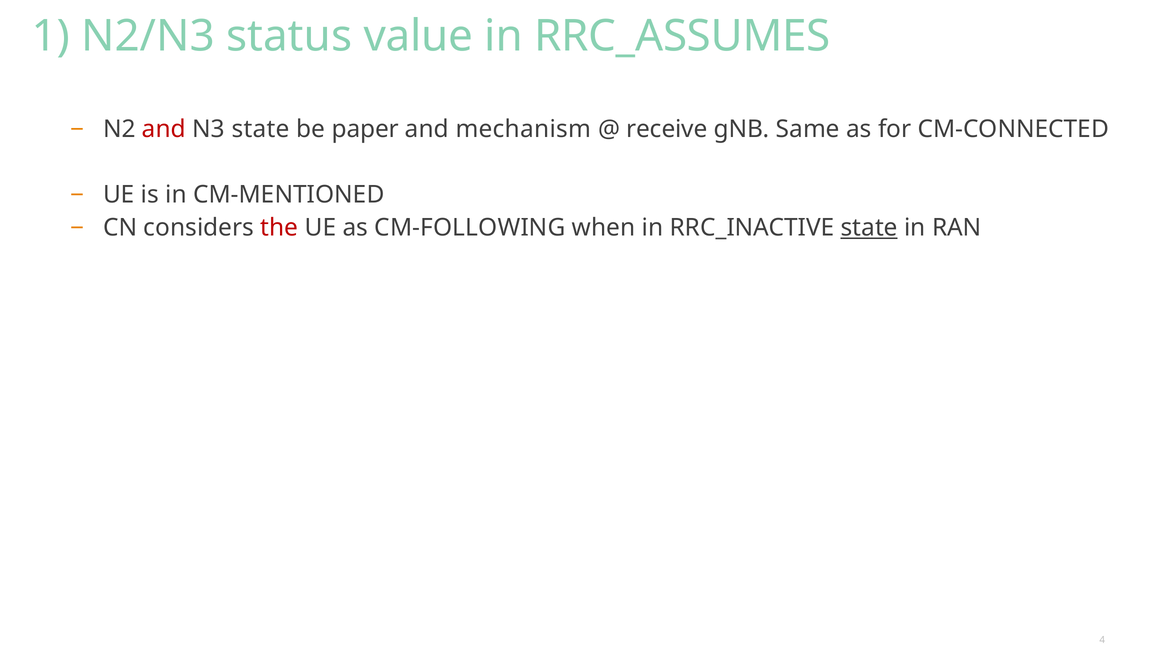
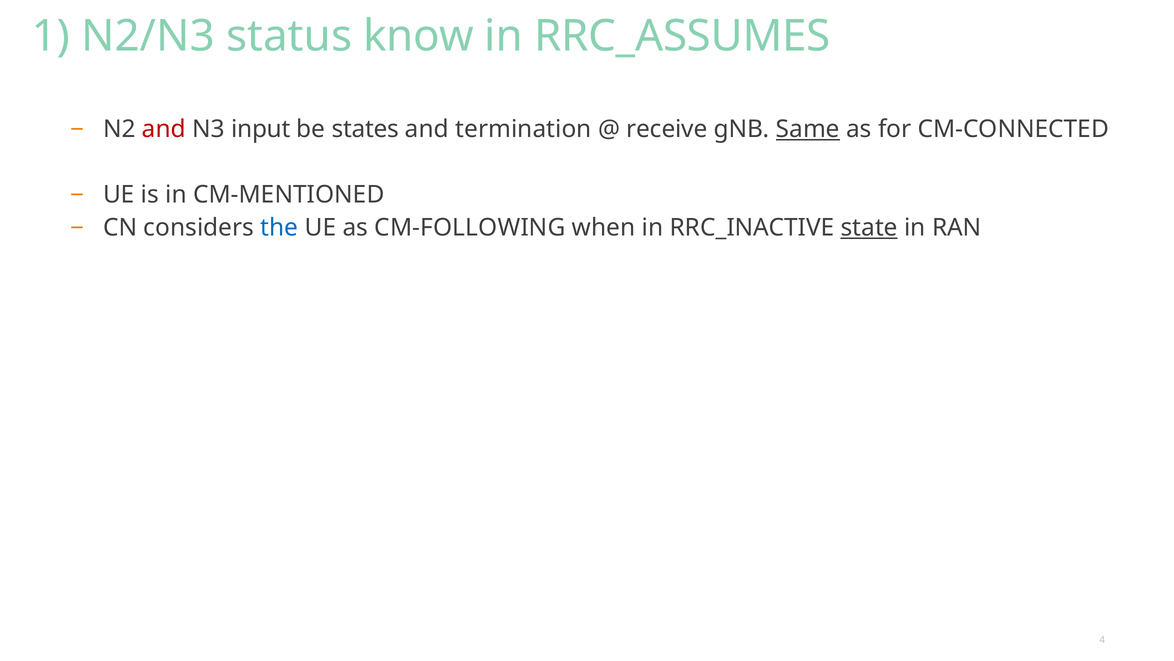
value: value -> know
N3 state: state -> input
paper: paper -> states
mechanism: mechanism -> termination
Same underline: none -> present
the colour: red -> blue
